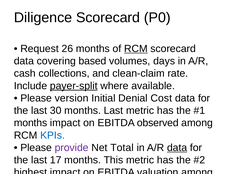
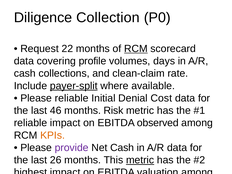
Diligence Scorecard: Scorecard -> Collection
26: 26 -> 22
based: based -> profile
Please version: version -> reliable
30: 30 -> 46
months Last: Last -> Risk
months at (31, 123): months -> reliable
KPIs at (53, 135) colour: blue -> orange
Net Total: Total -> Cash
data at (177, 148) underline: present -> none
17: 17 -> 26
metric at (140, 160) underline: none -> present
